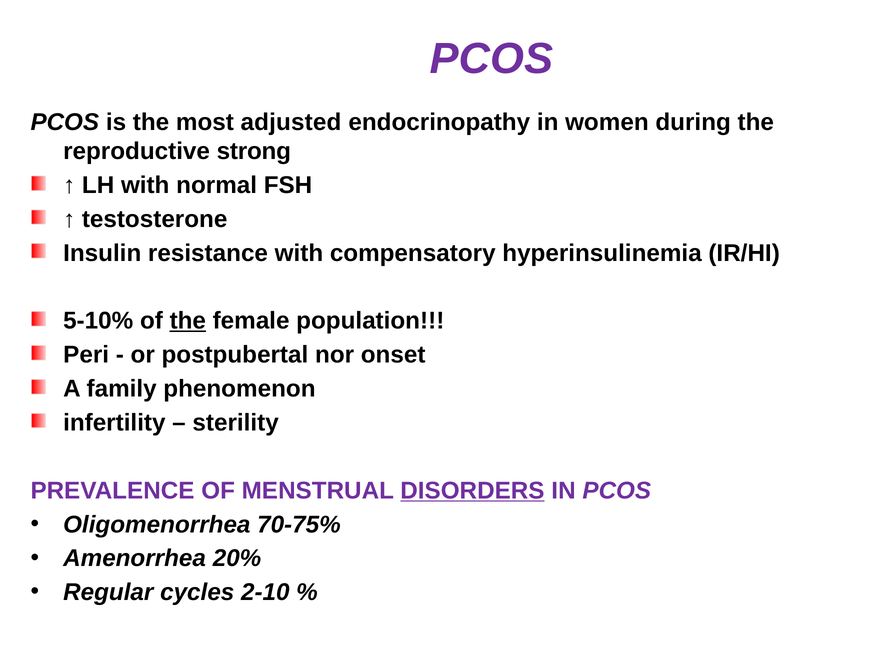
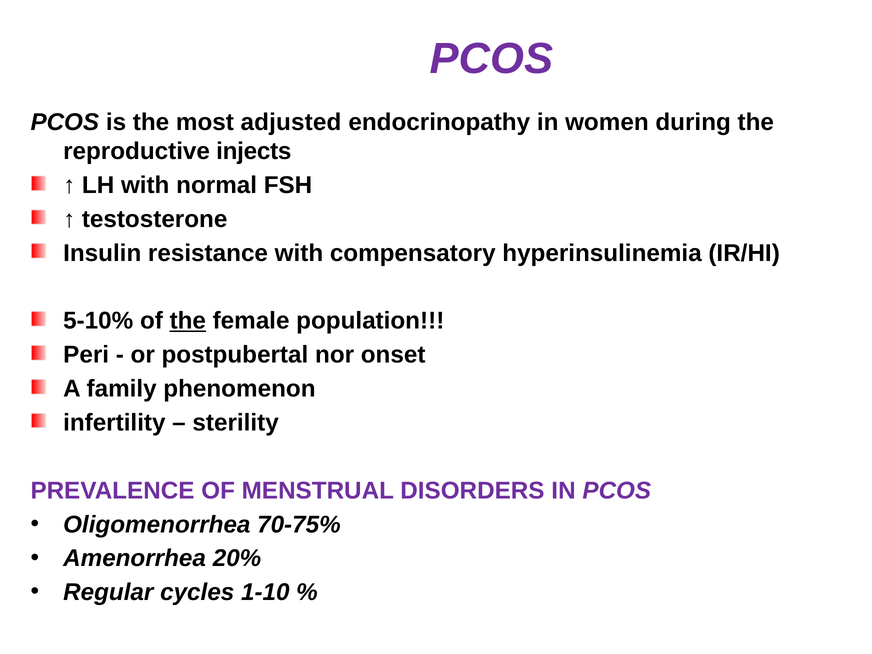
strong: strong -> injects
DISORDERS underline: present -> none
2-10: 2-10 -> 1-10
